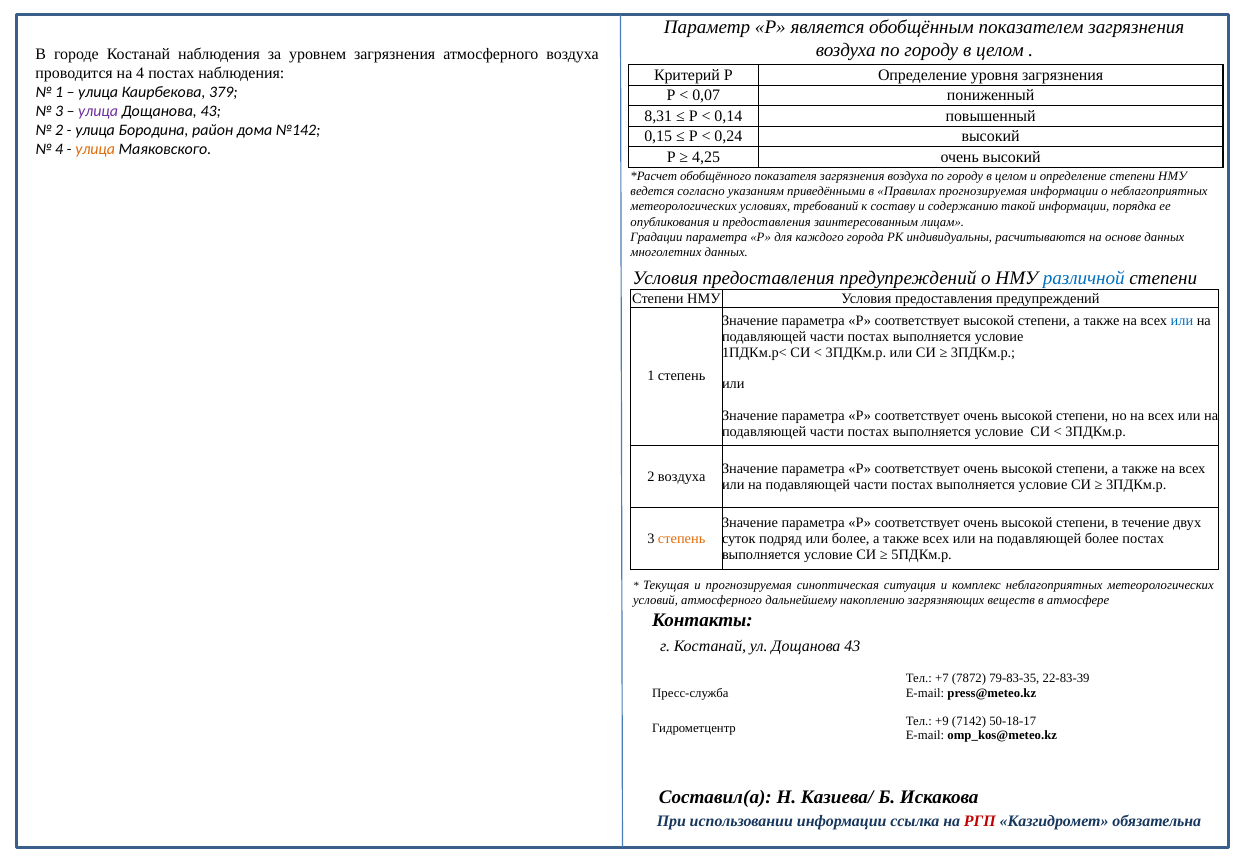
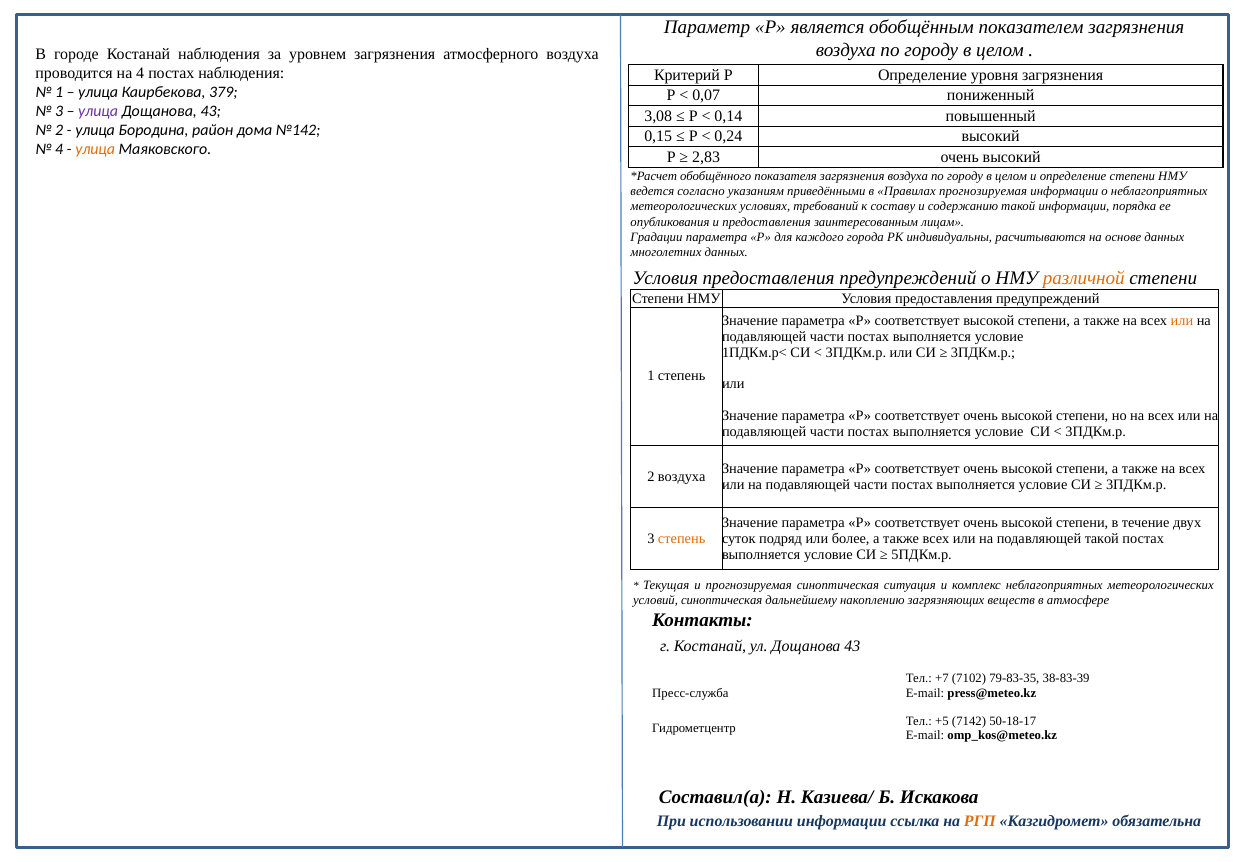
8,31: 8,31 -> 3,08
4,25: 4,25 -> 2,83
различной colour: blue -> orange
или at (1182, 320) colour: blue -> orange
подавляющей более: более -> такой
условий атмосферного: атмосферного -> синоптическая
7872: 7872 -> 7102
22-83-39: 22-83-39 -> 38-83-39
+9: +9 -> +5
РГП colour: red -> orange
